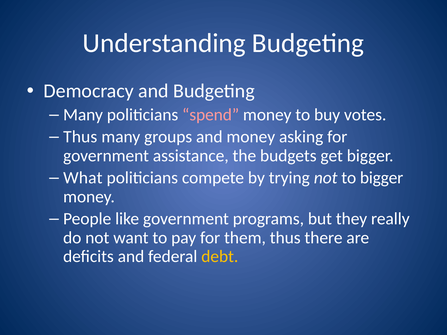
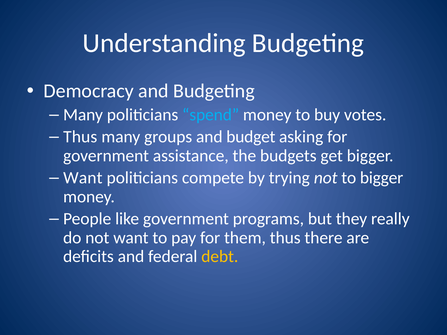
spend colour: pink -> light blue
and money: money -> budget
What at (83, 178): What -> Want
